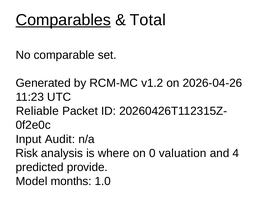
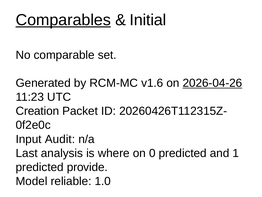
Total: Total -> Initial
v1.2: v1.2 -> v1.6
2026-04-26 underline: none -> present
Reliable: Reliable -> Creation
Risk: Risk -> Last
0 valuation: valuation -> predicted
4: 4 -> 1
months: months -> reliable
